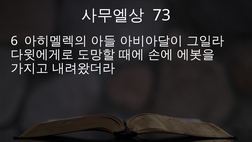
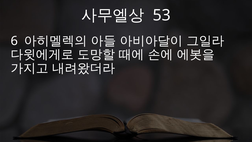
73: 73 -> 53
